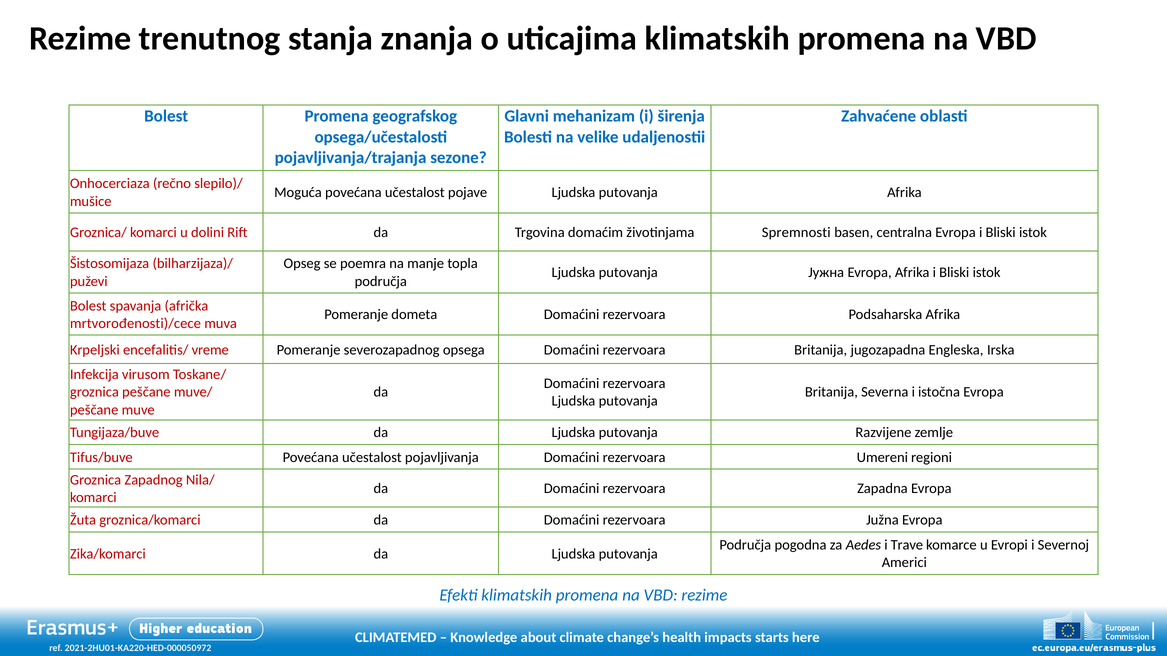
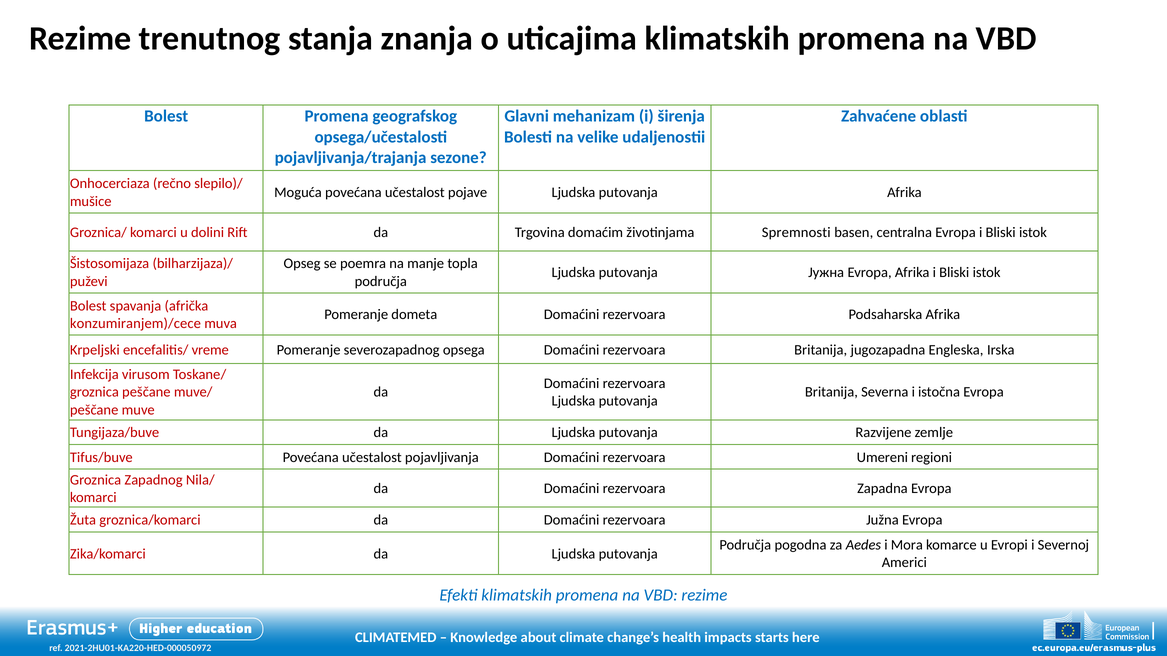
mrtvorođenosti)/cece: mrtvorođenosti)/cece -> konzumiranjem)/cece
Trave: Trave -> Mora
